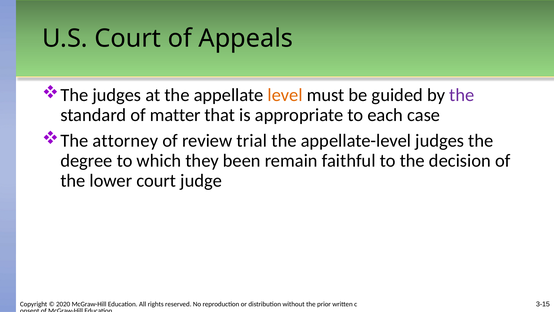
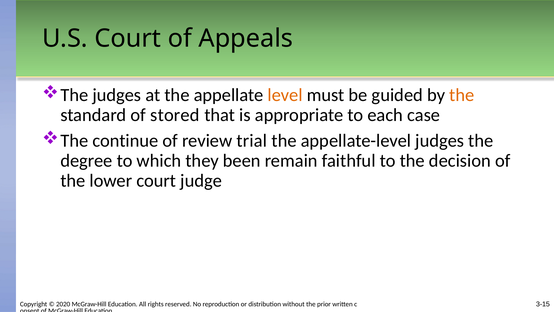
the at (462, 95) colour: purple -> orange
matter: matter -> stored
attorney: attorney -> continue
